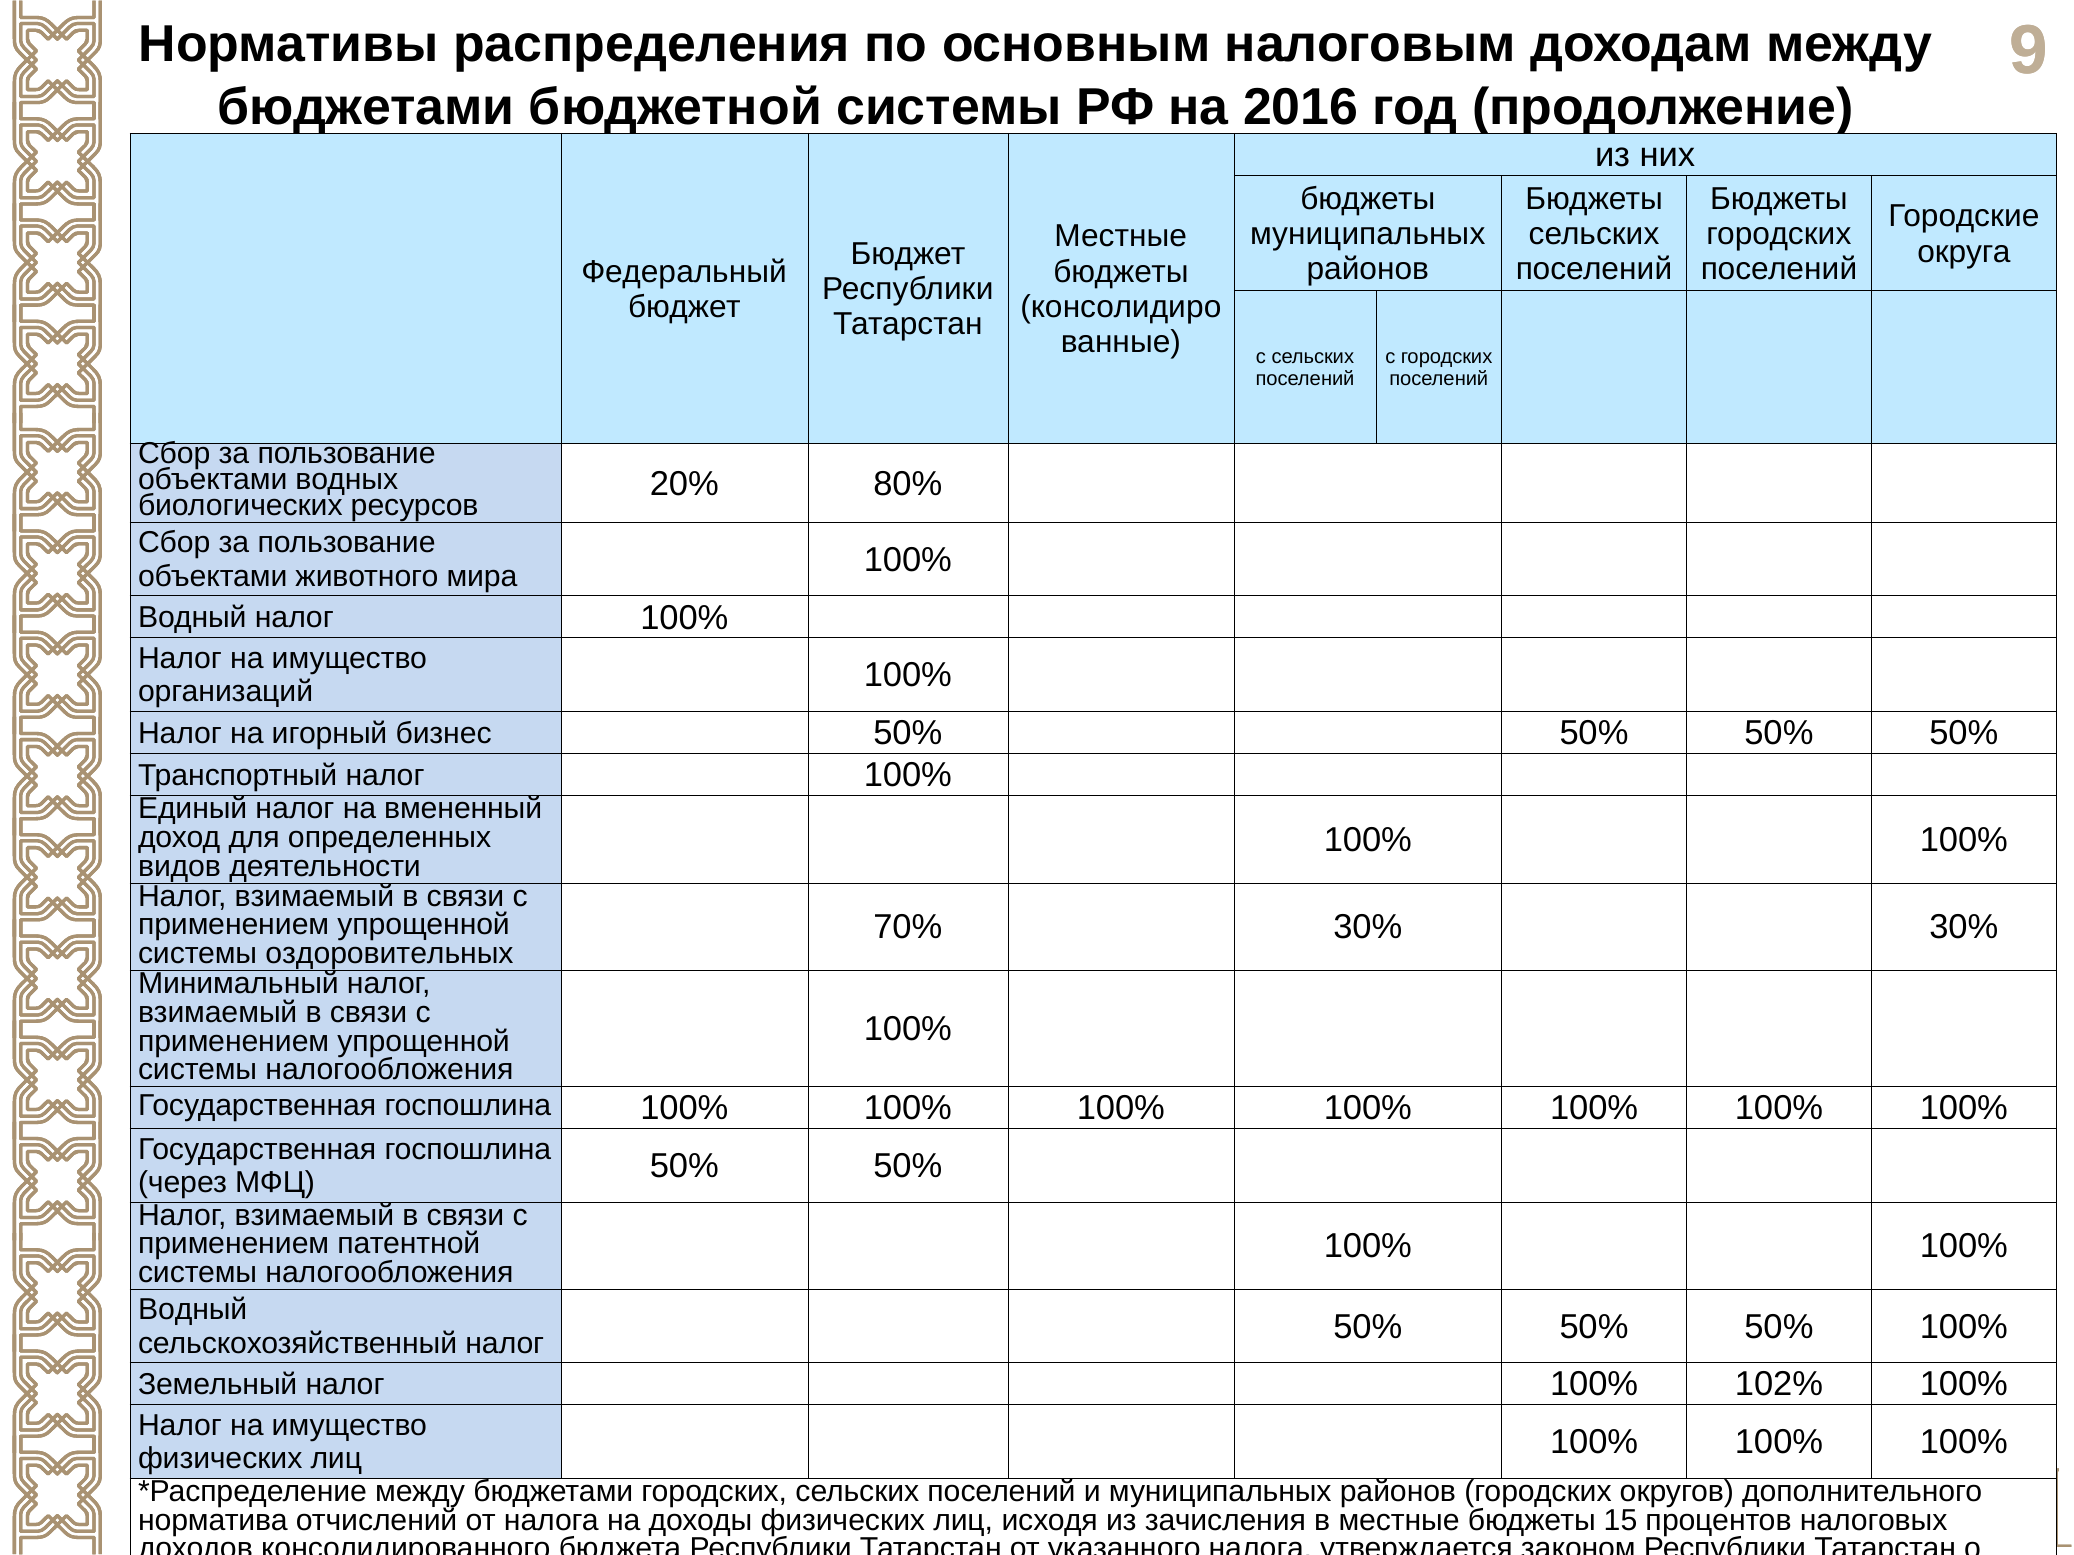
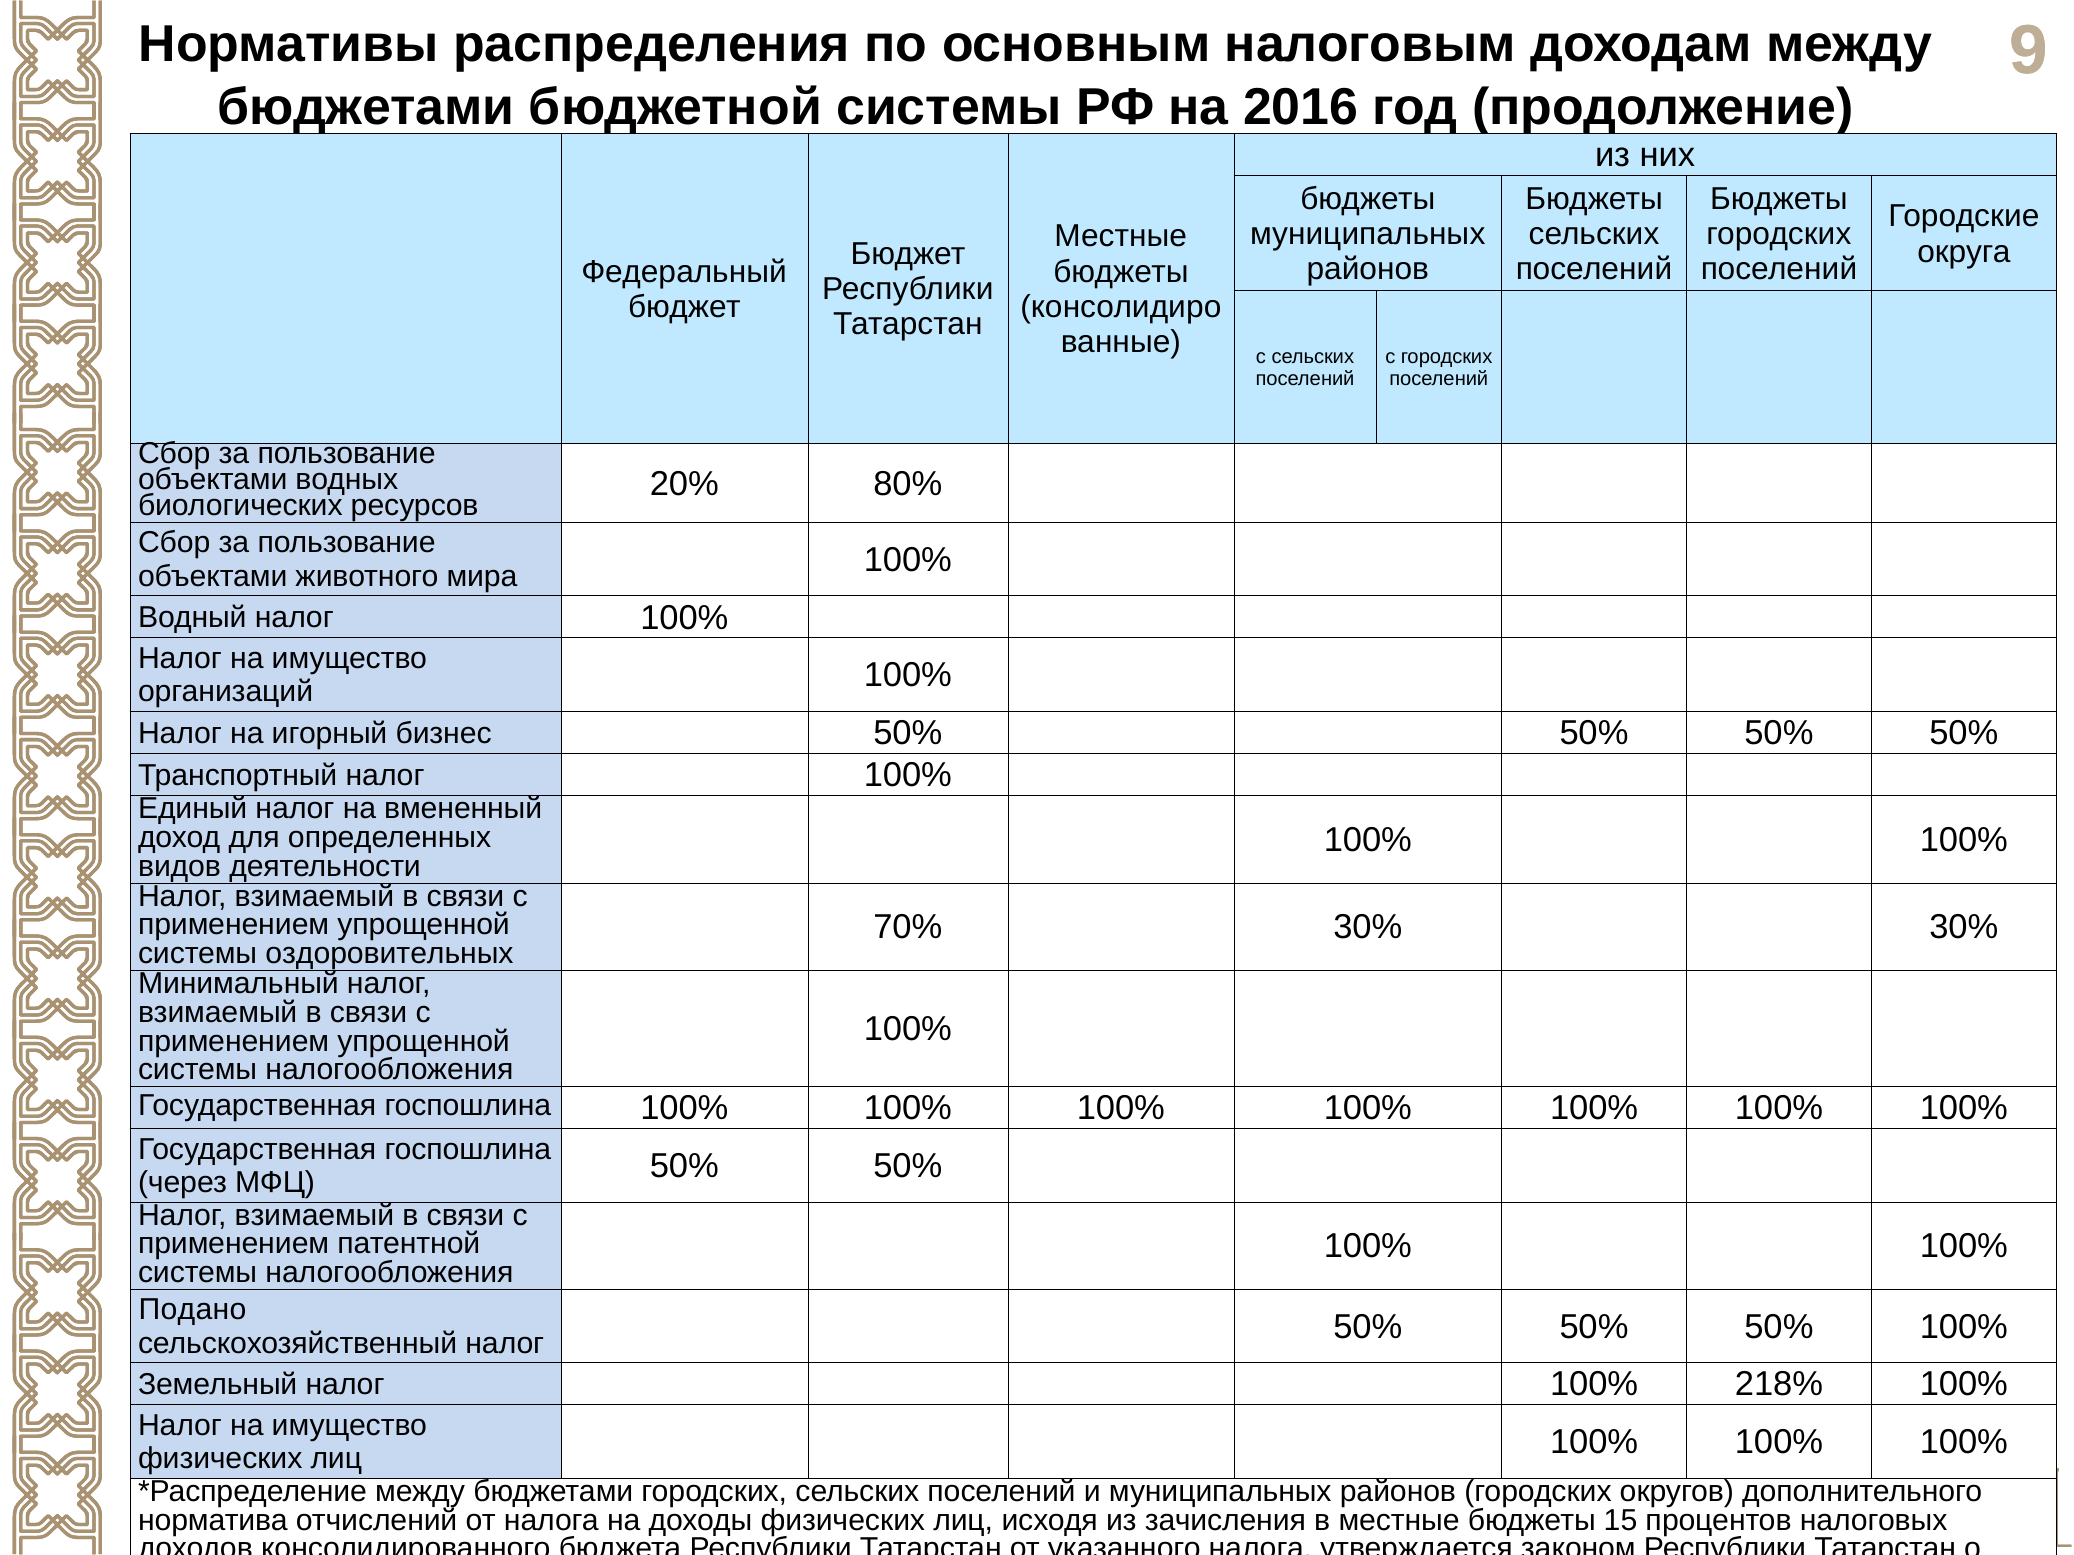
Водный at (193, 1310): Водный -> Подано
102%: 102% -> 218%
